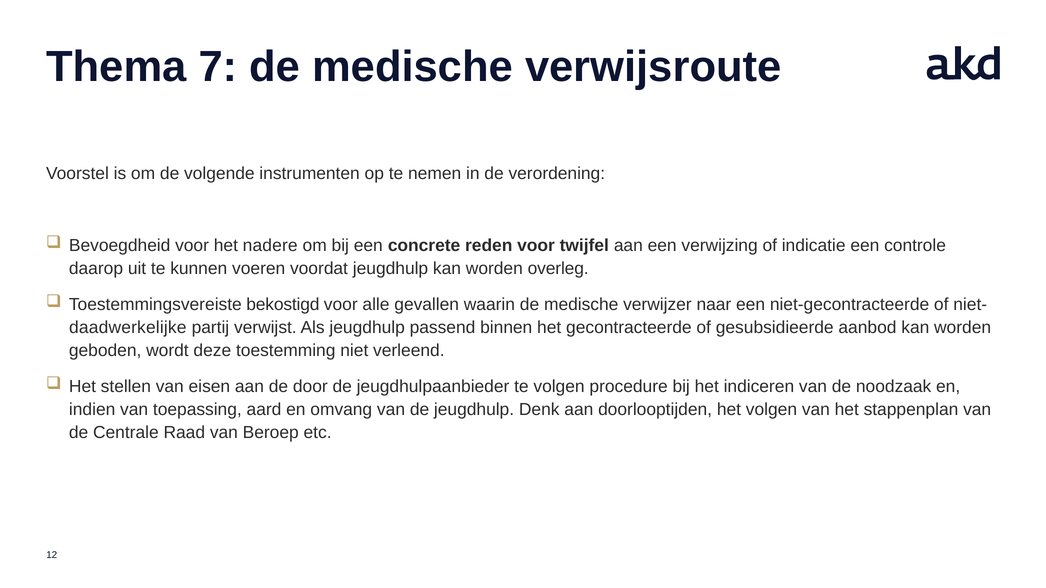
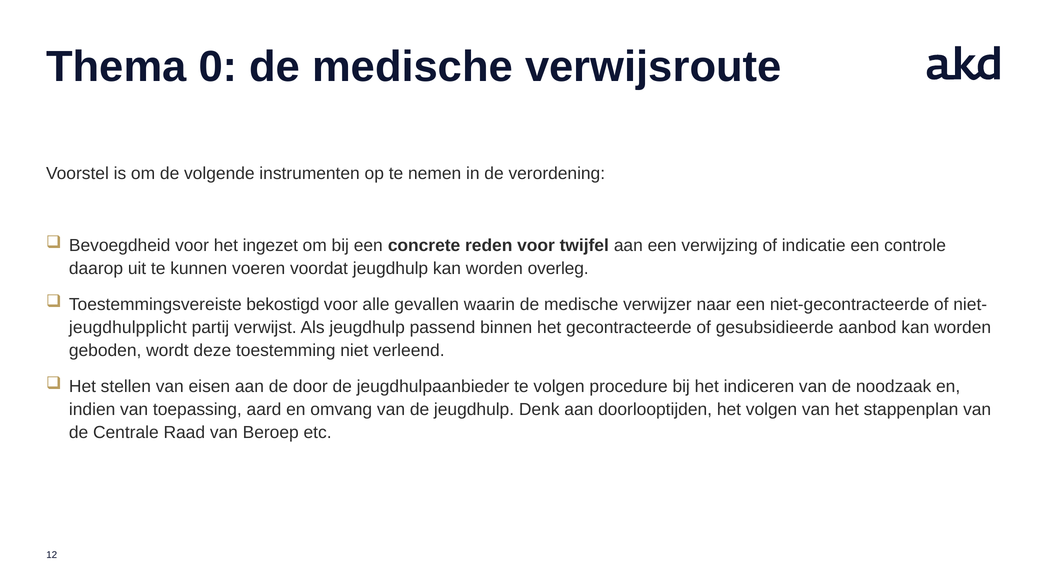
7: 7 -> 0
nadere: nadere -> ingezet
daadwerkelijke: daadwerkelijke -> jeugdhulpplicht
